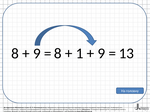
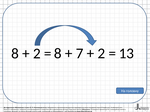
9 at (37, 54): 9 -> 2
1: 1 -> 7
9 at (101, 54): 9 -> 2
